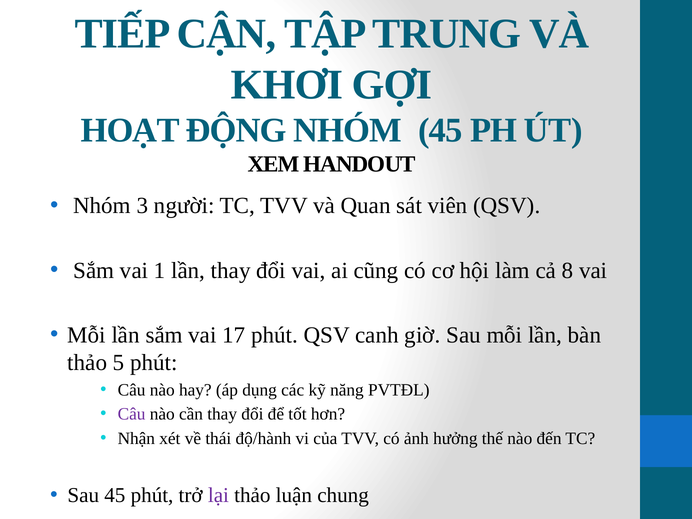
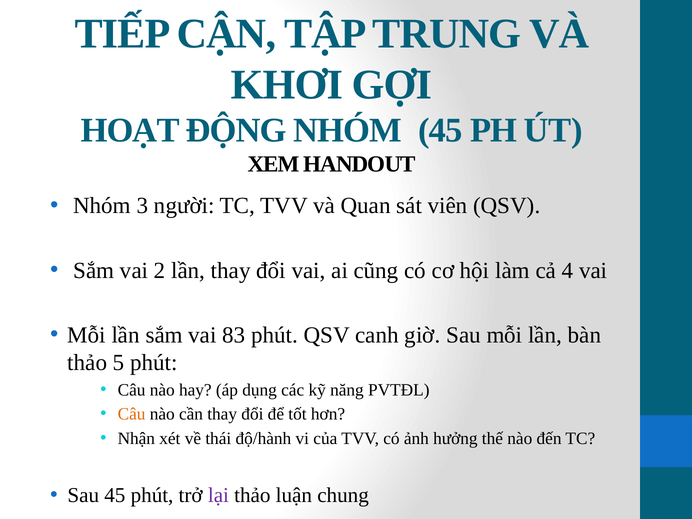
1: 1 -> 2
8: 8 -> 4
17: 17 -> 83
Câu at (132, 414) colour: purple -> orange
